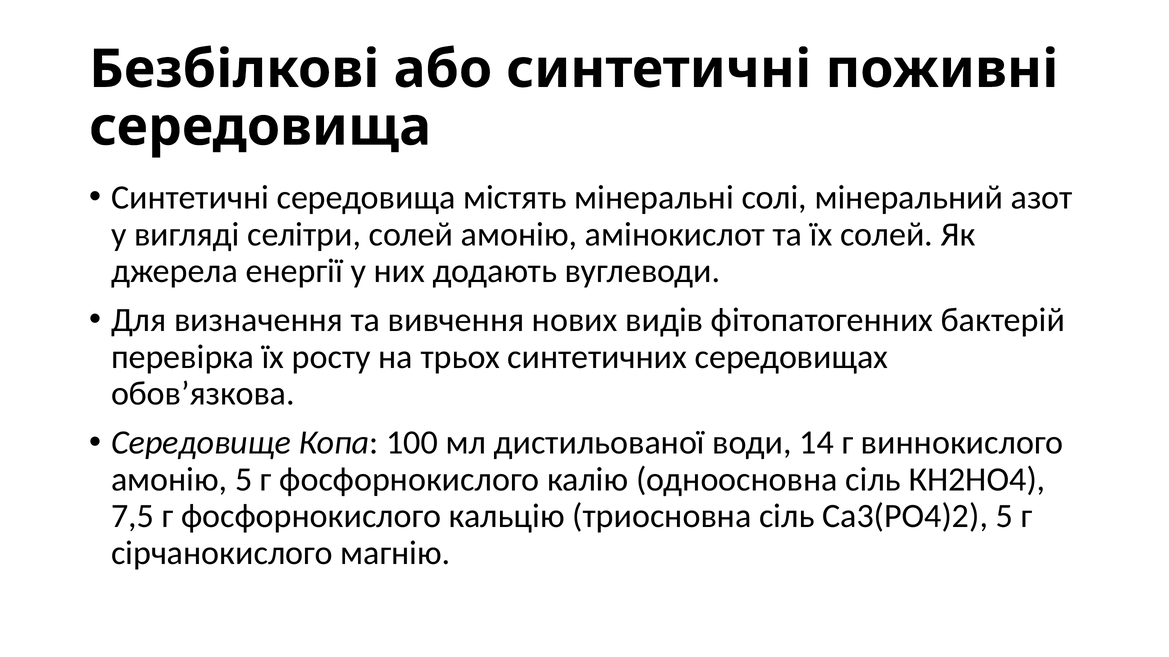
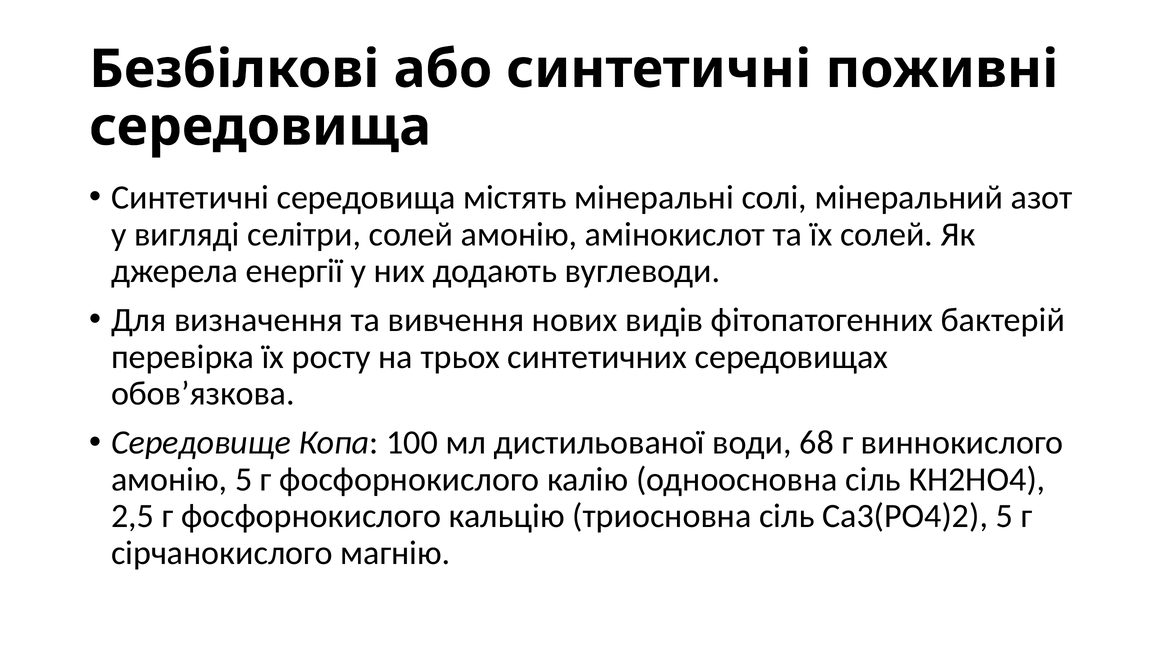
14: 14 -> 68
7,5: 7,5 -> 2,5
